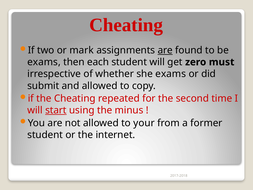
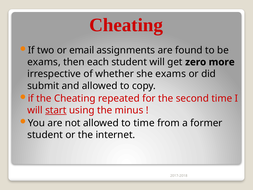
mark: mark -> email
are at (165, 50) underline: present -> none
must: must -> more
to your: your -> time
